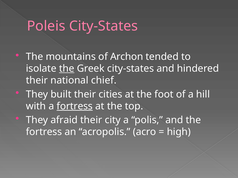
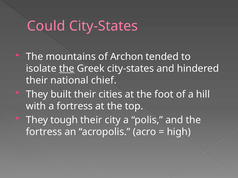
Poleis: Poleis -> Could
fortress at (75, 106) underline: present -> none
afraid: afraid -> tough
